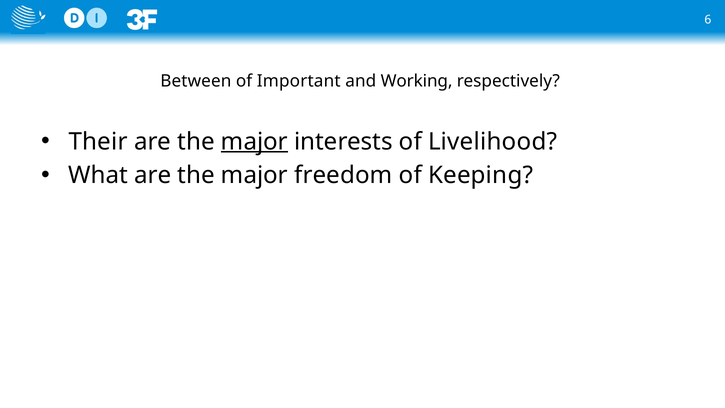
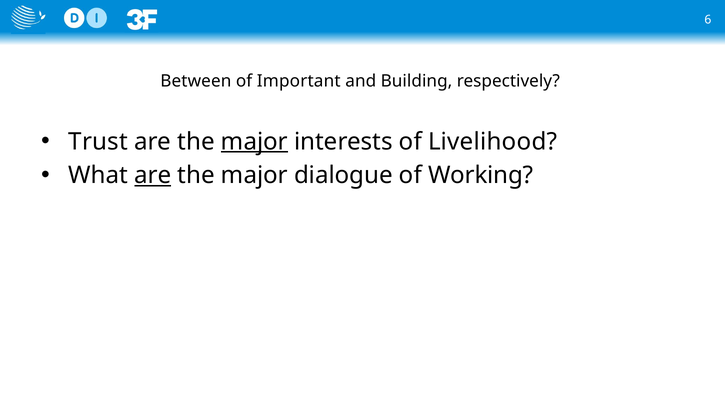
Working: Working -> Building
Their: Their -> Trust
are at (153, 175) underline: none -> present
freedom: freedom -> dialogue
Keeping: Keeping -> Working
